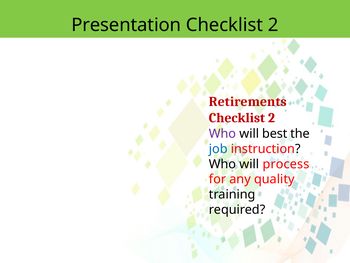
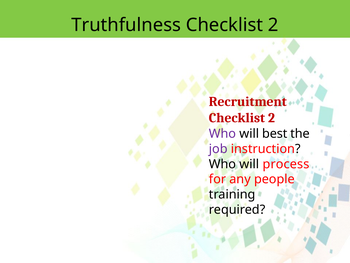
Presentation: Presentation -> Truthfulness
Retirements: Retirements -> Recruitment
job colour: blue -> purple
quality: quality -> people
